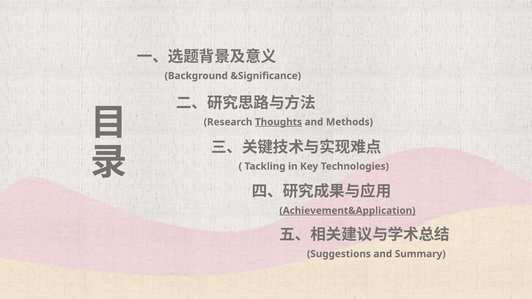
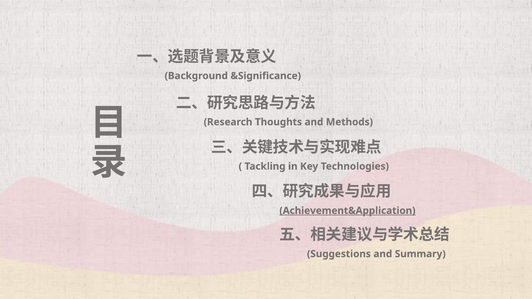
Thoughts underline: present -> none
